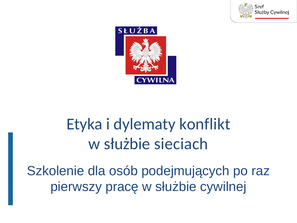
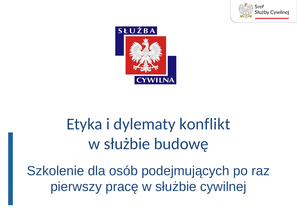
sieciach: sieciach -> budowę
